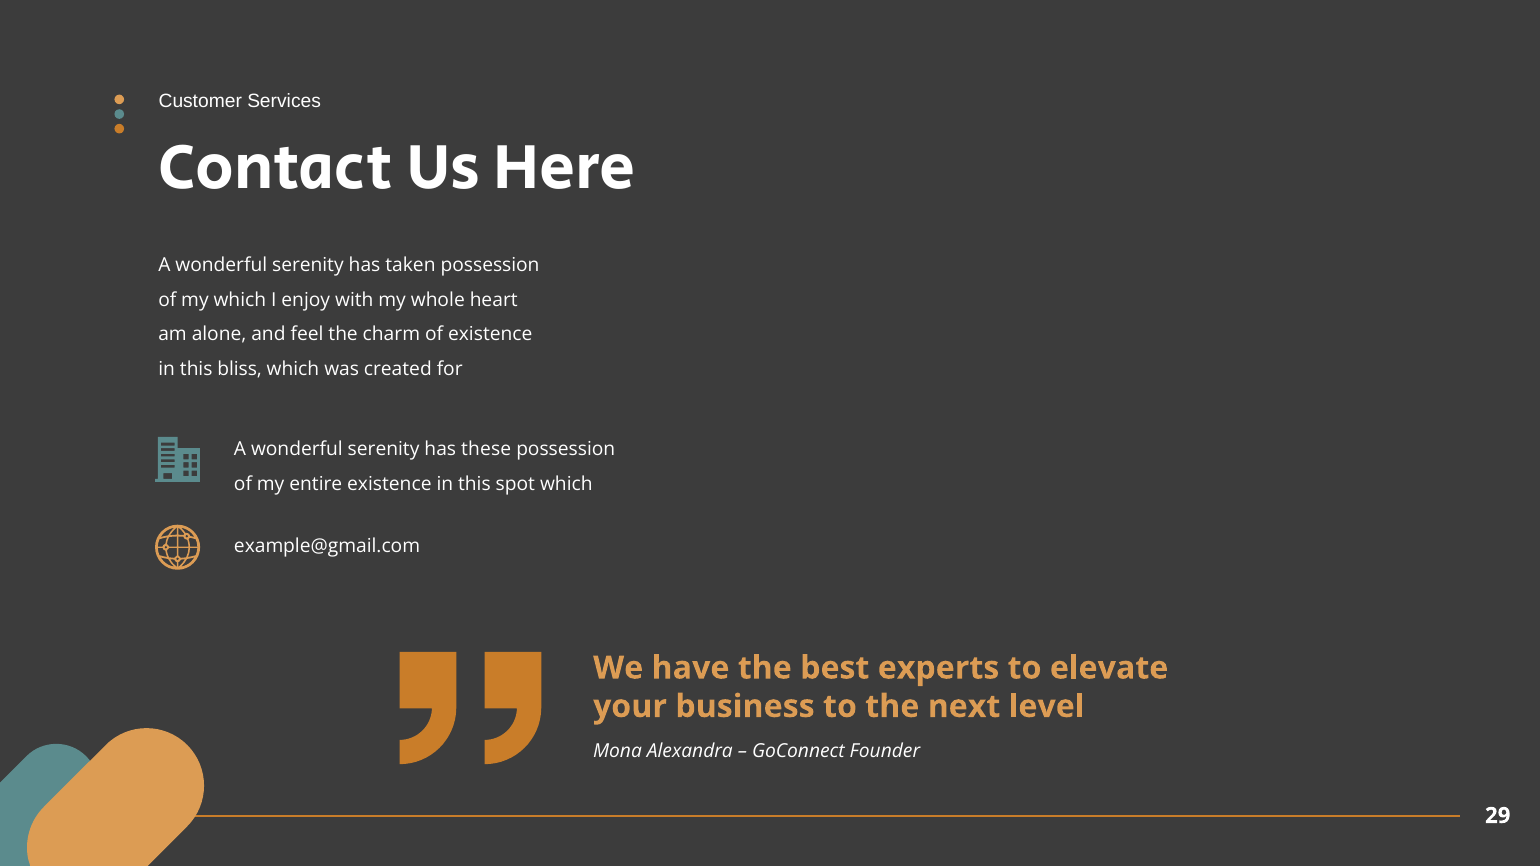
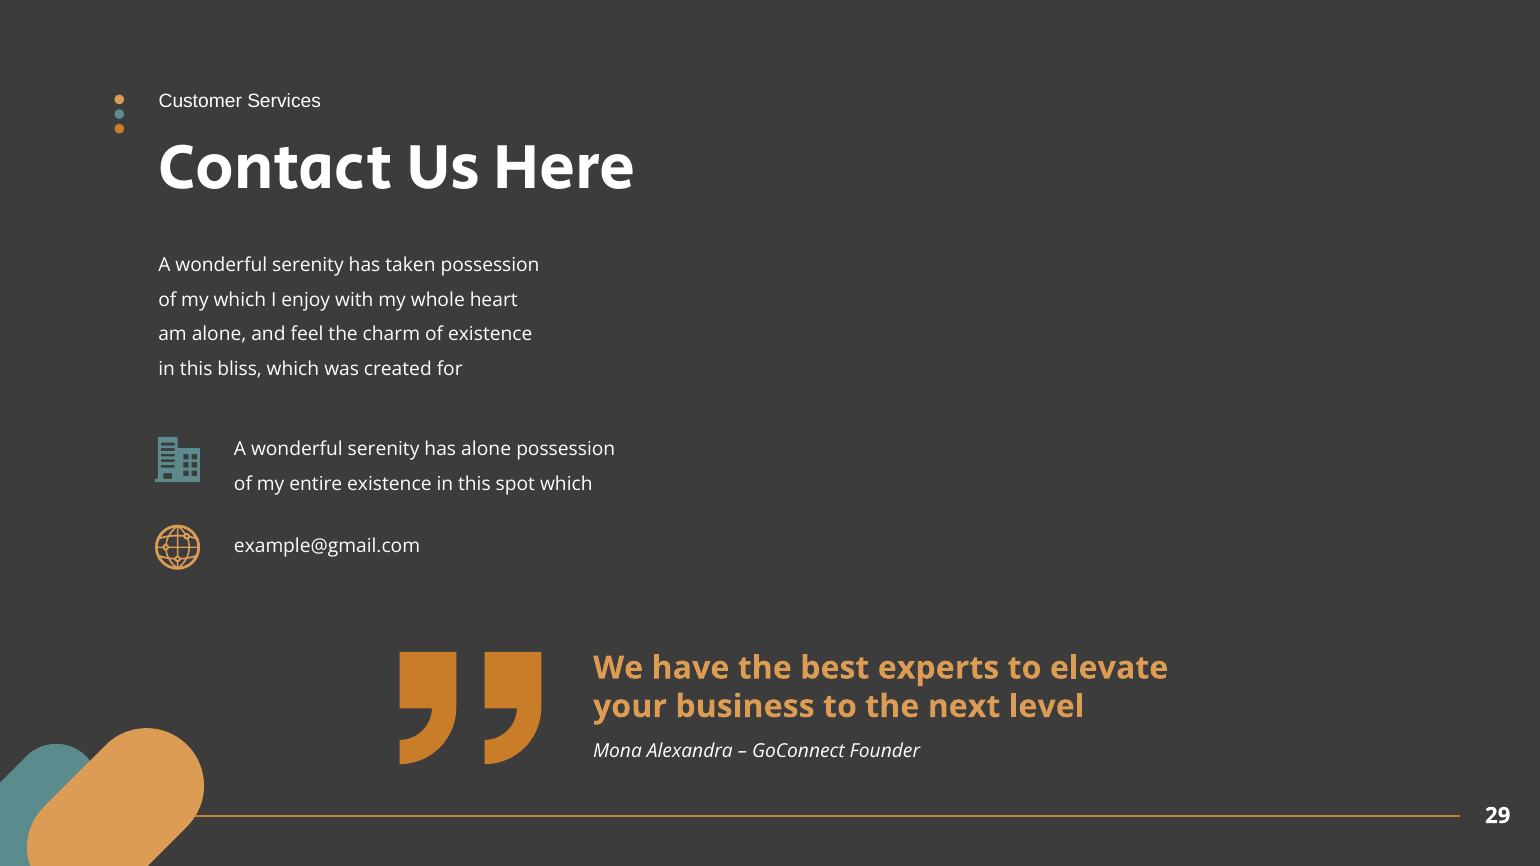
has these: these -> alone
